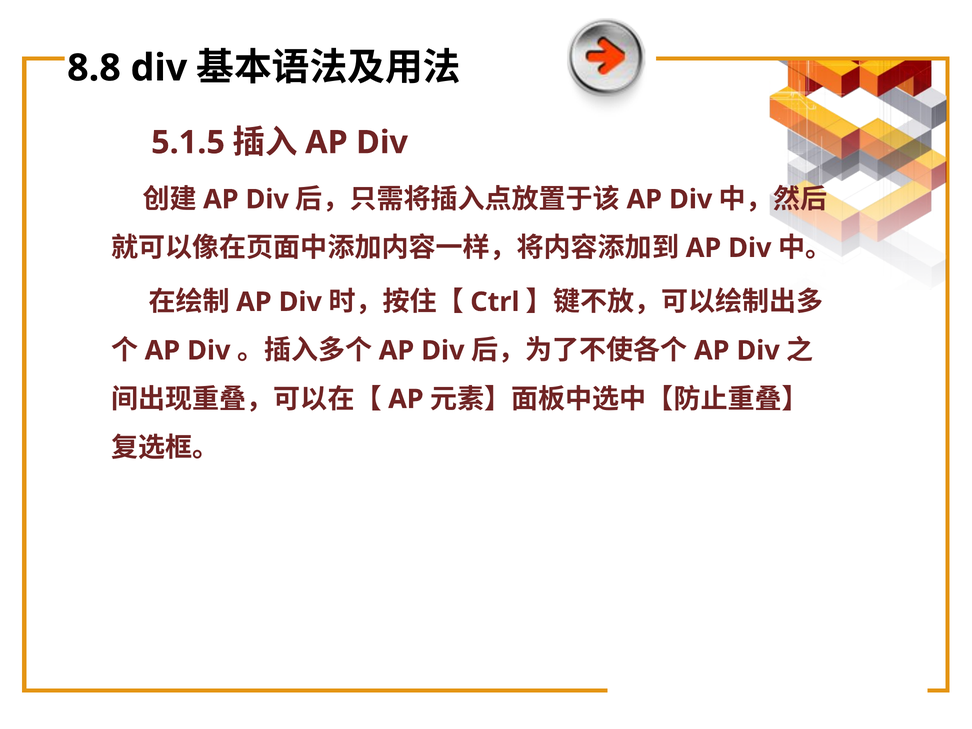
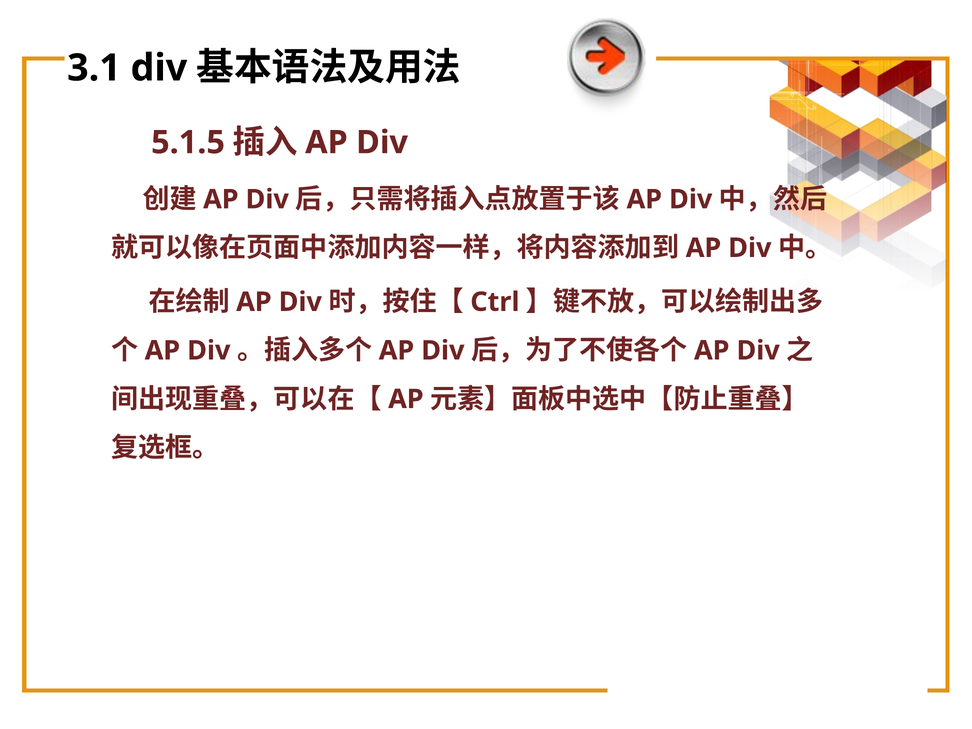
8.8: 8.8 -> 3.1
